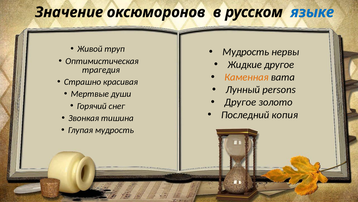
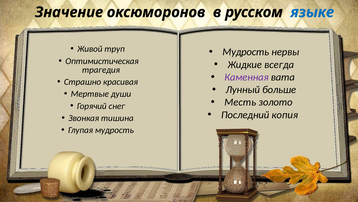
Жидкие другое: другое -> всегда
Каменная colour: orange -> purple
persons: persons -> больше
Другое at (240, 102): Другое -> Месть
